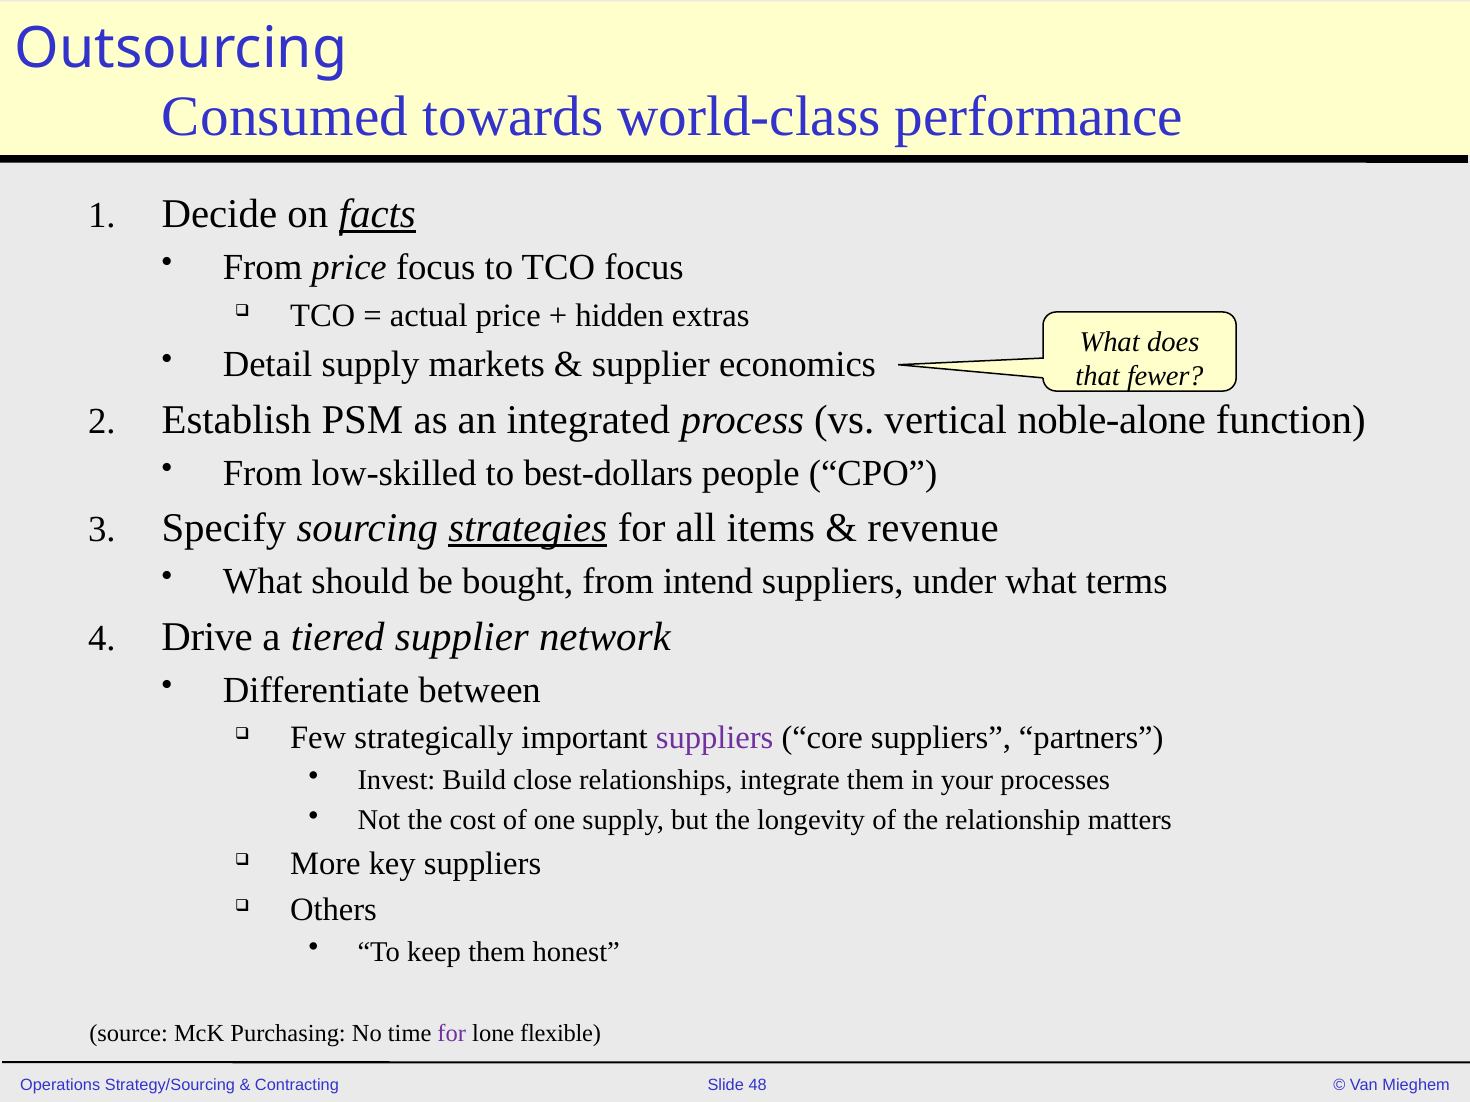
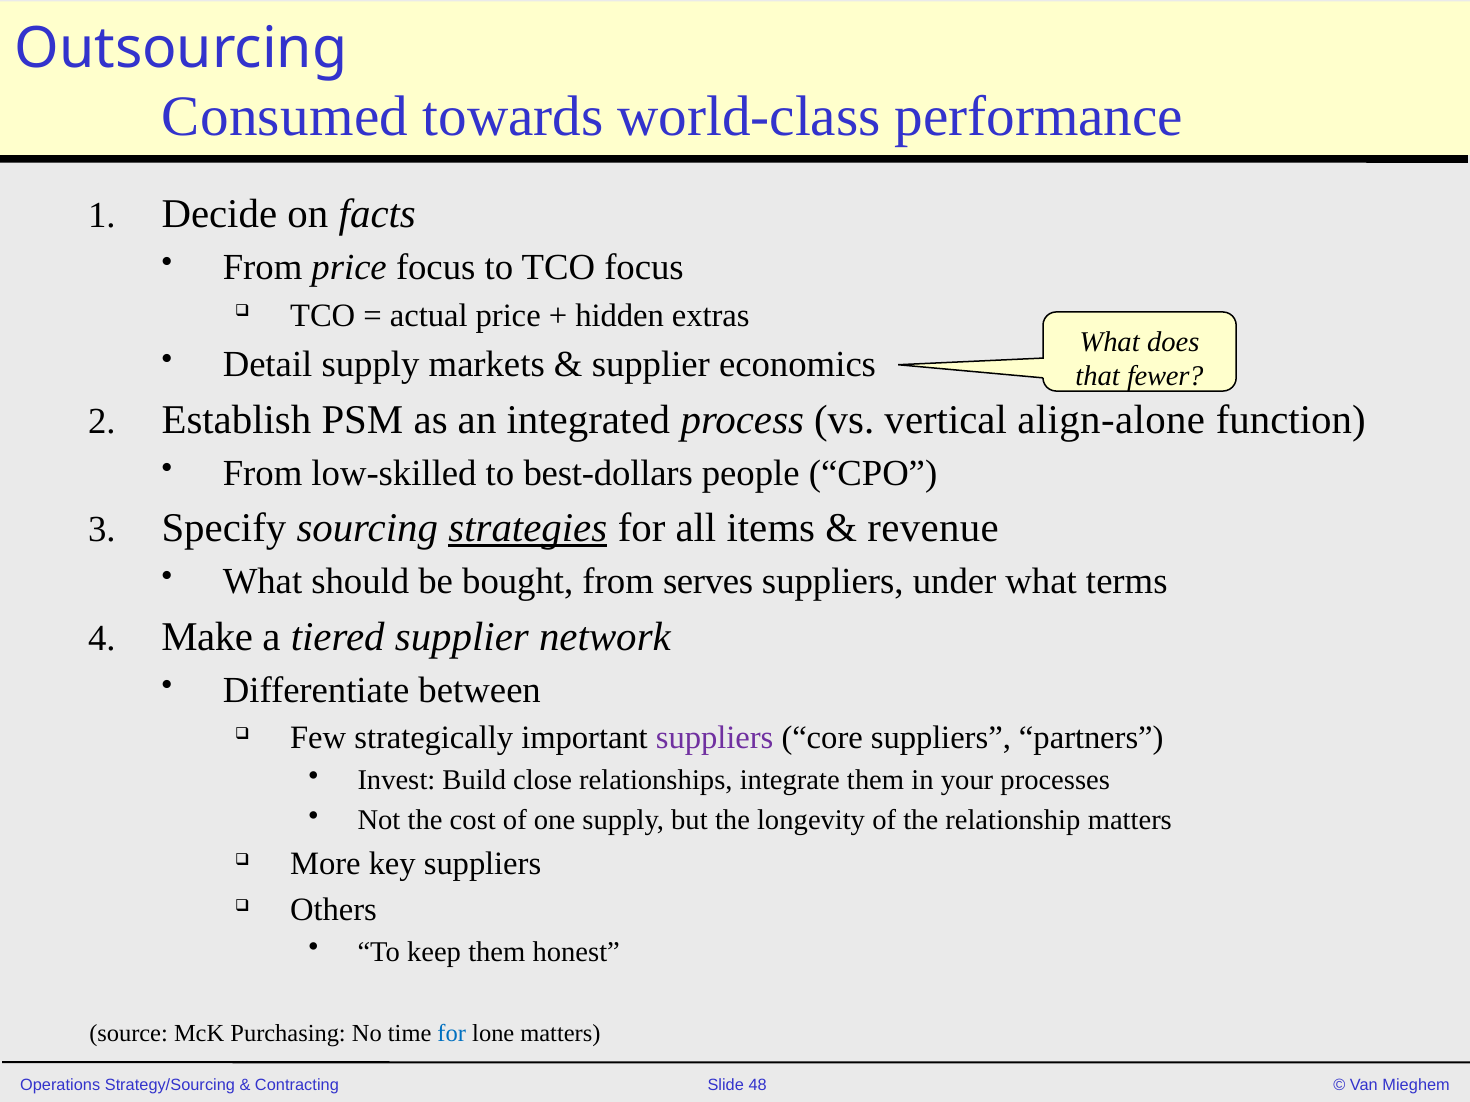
facts underline: present -> none
noble-alone: noble-alone -> align-alone
intend: intend -> serves
Drive: Drive -> Make
for at (452, 1034) colour: purple -> blue
lone flexible: flexible -> matters
